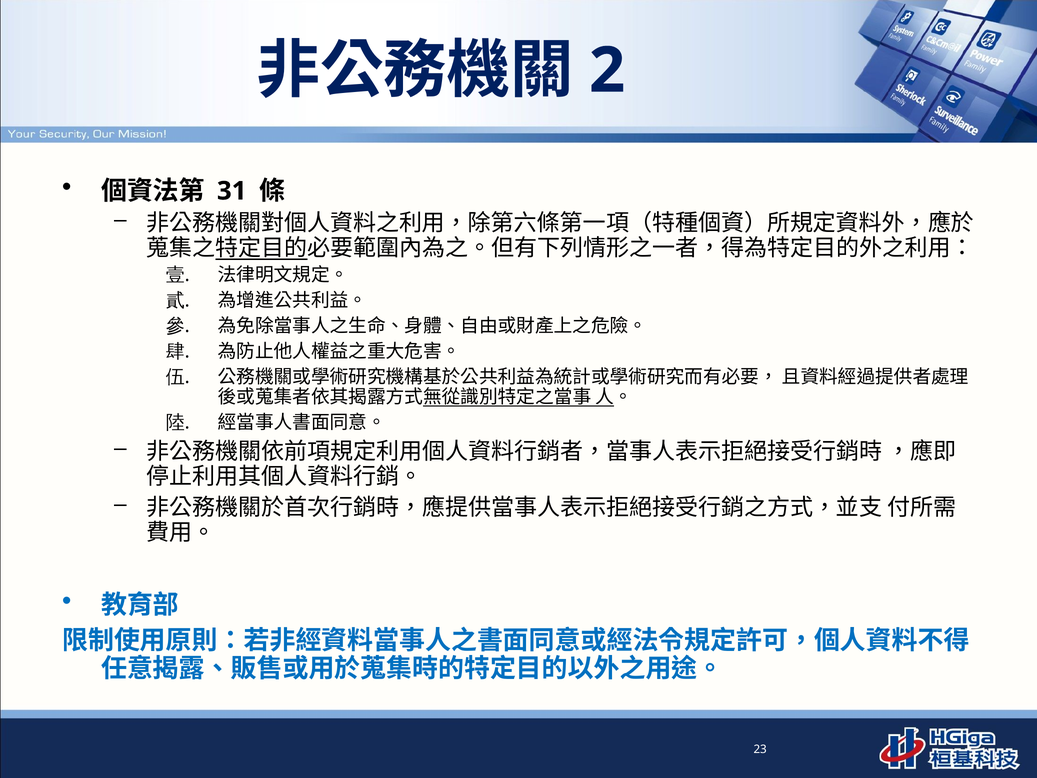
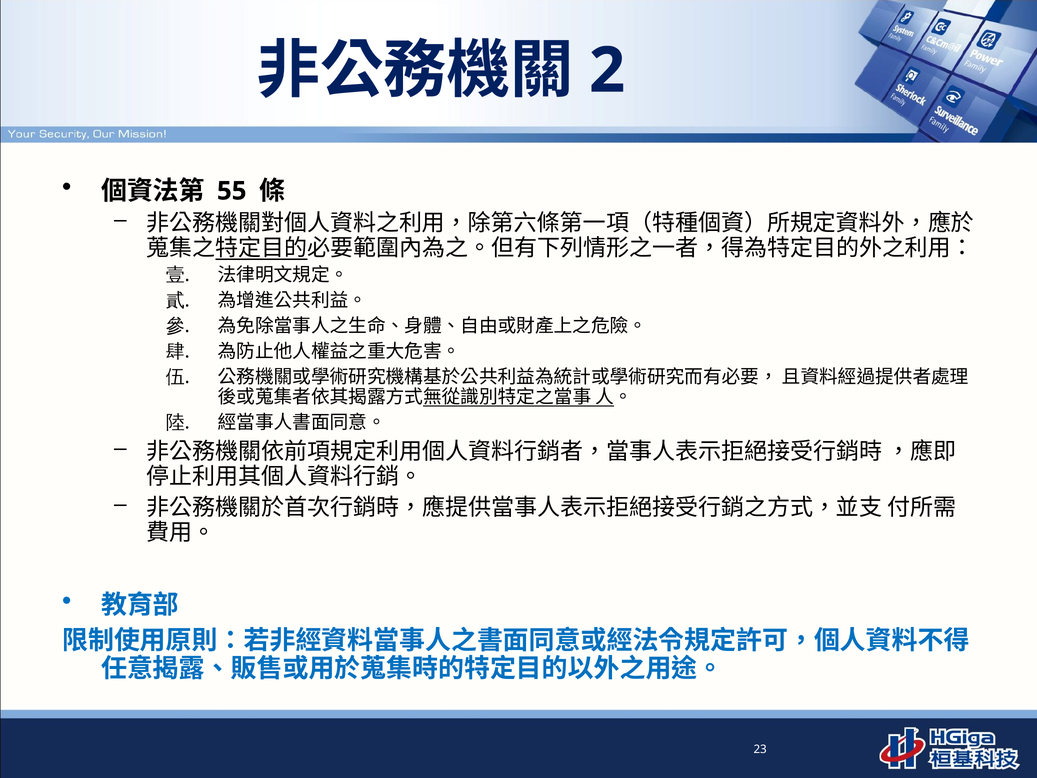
31: 31 -> 55
